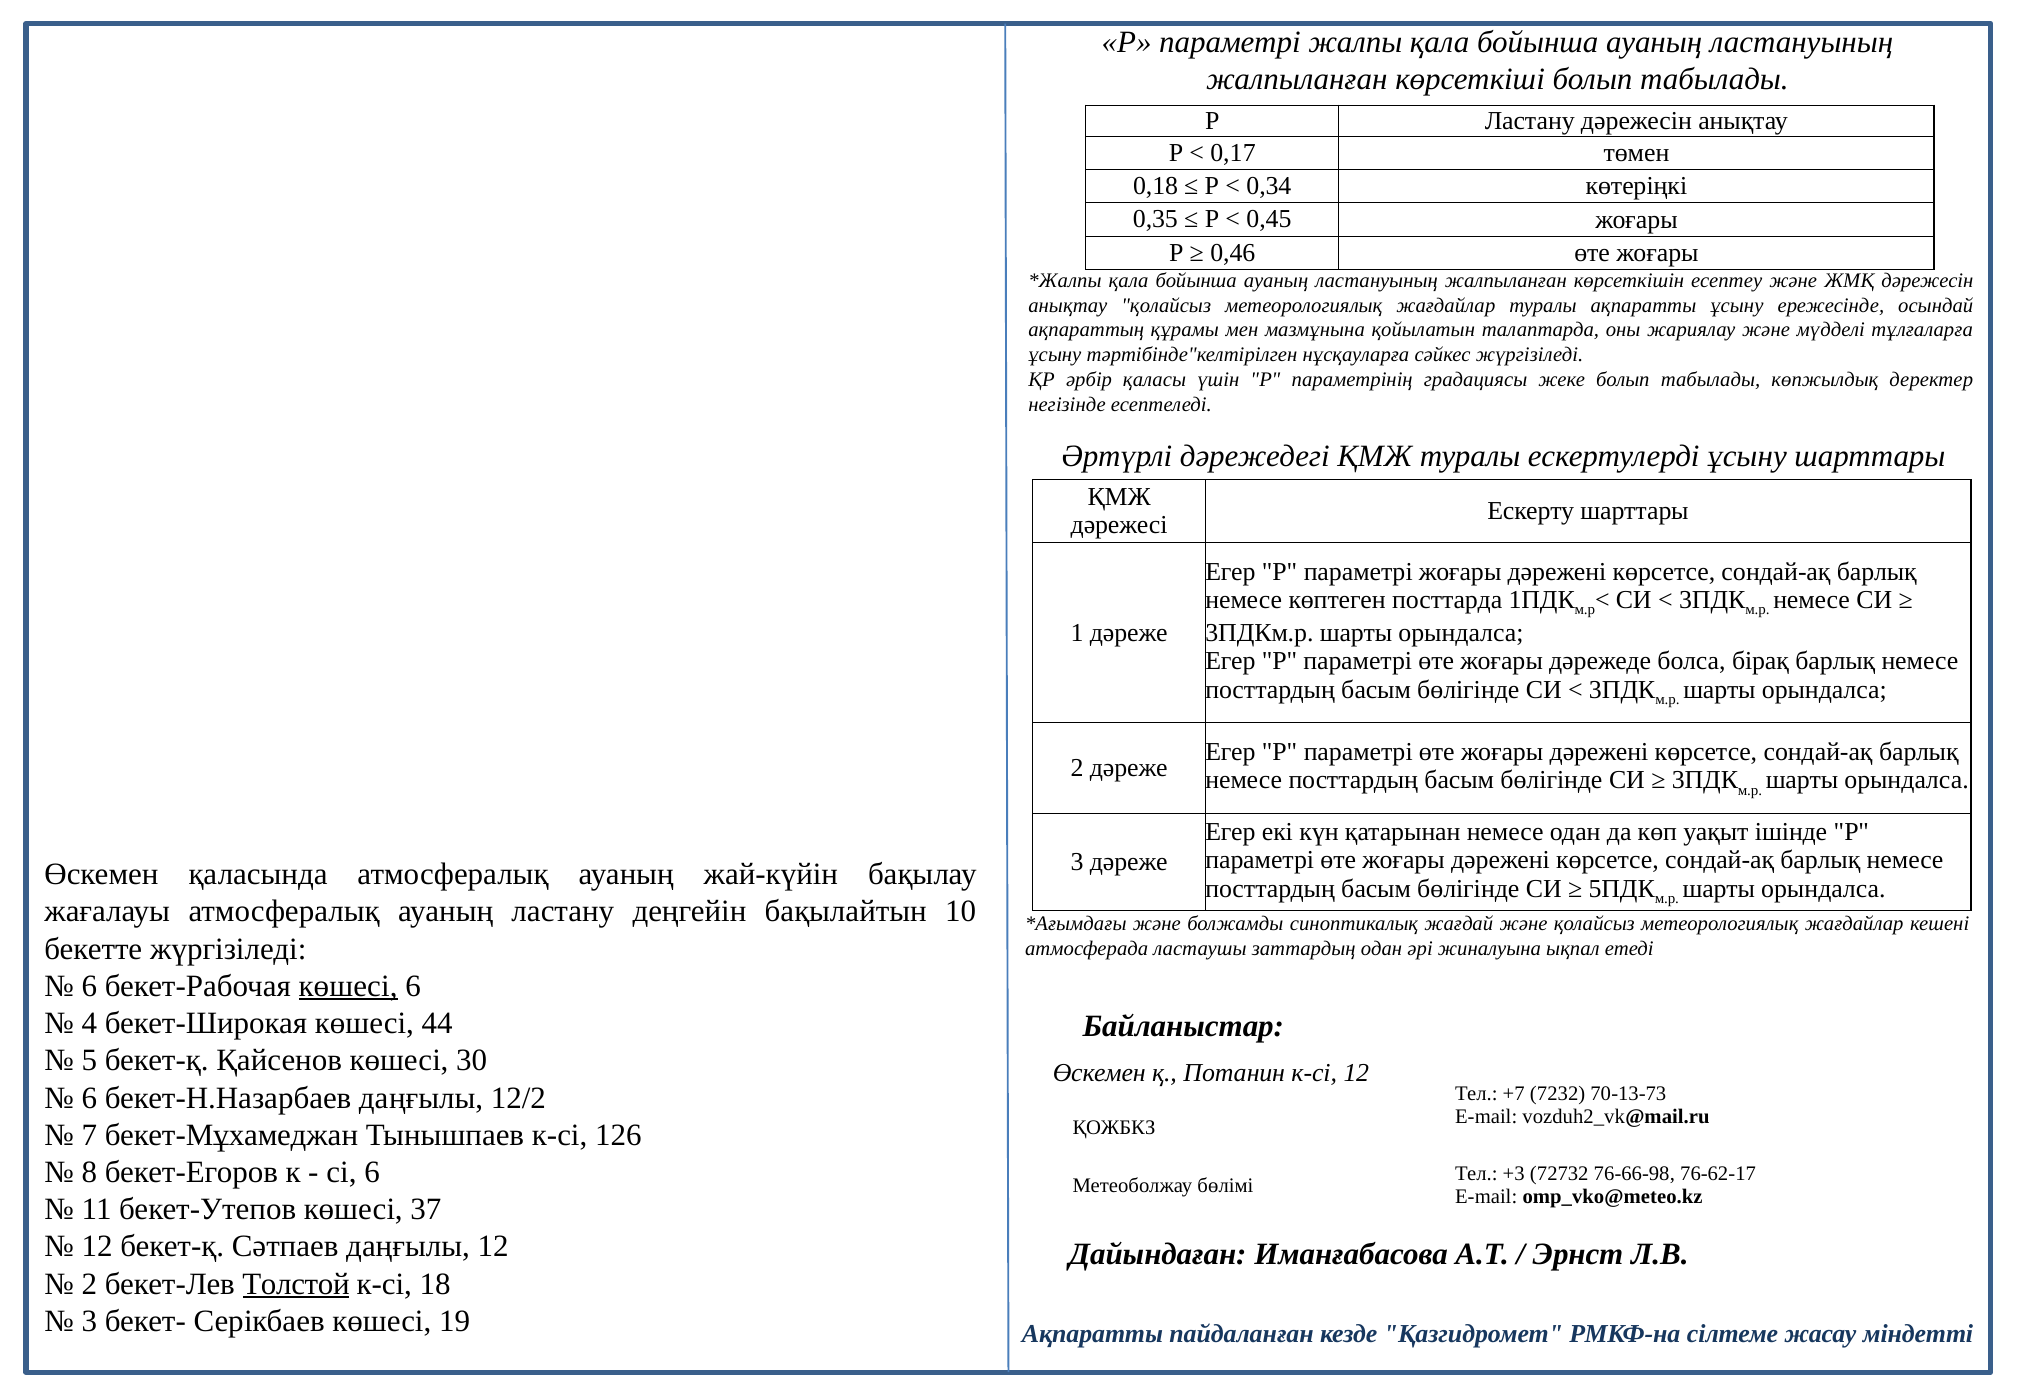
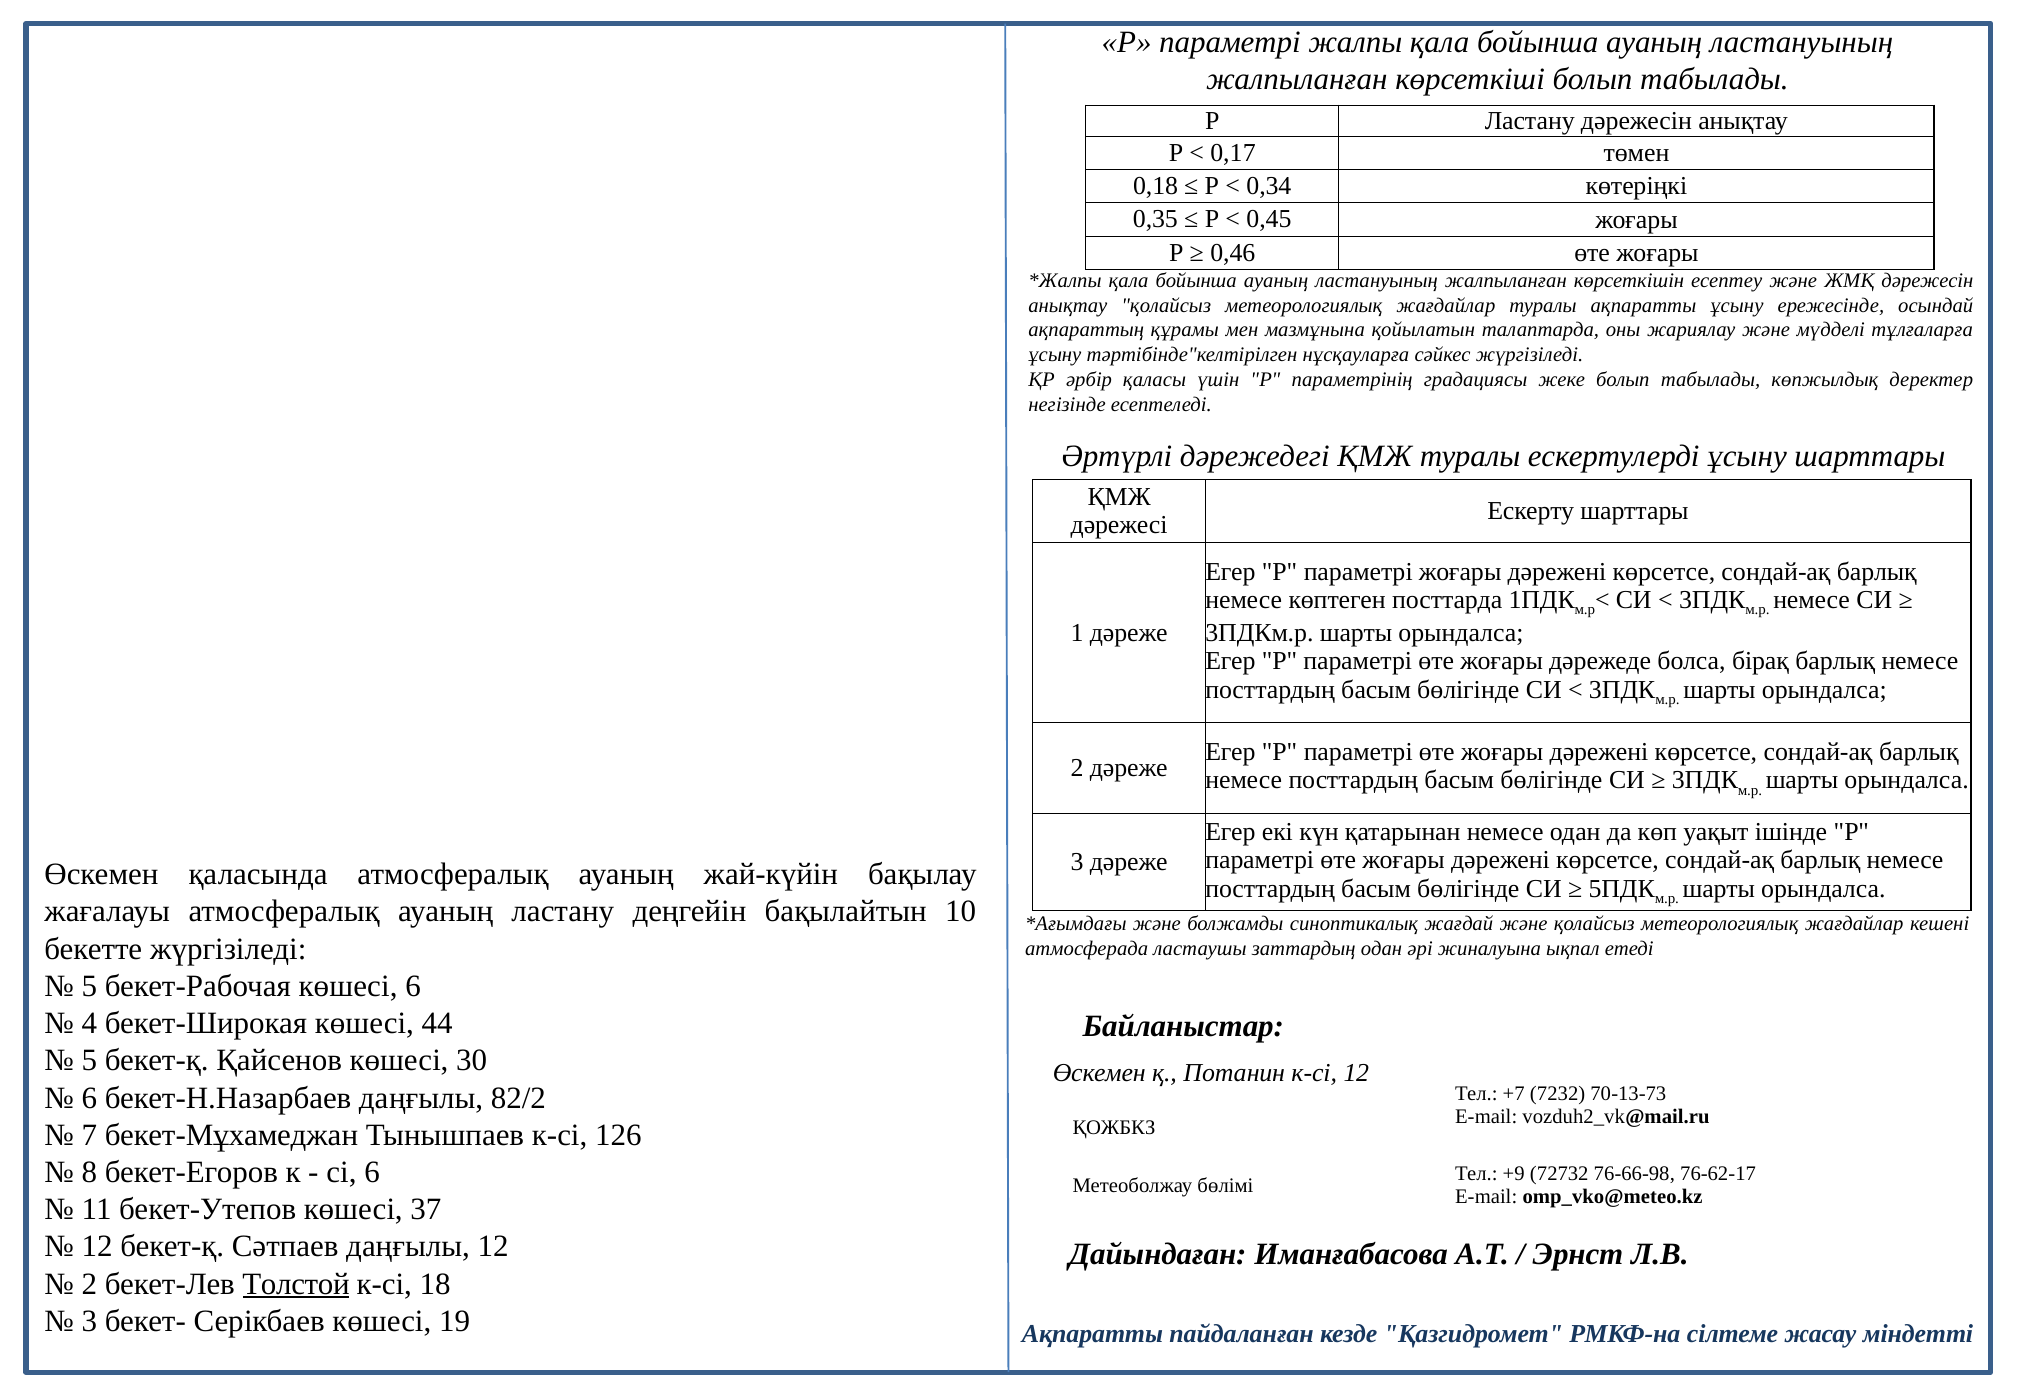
6 at (89, 986): 6 -> 5
көшесі at (348, 986) underline: present -> none
12/2: 12/2 -> 82/2
+3: +3 -> +9
